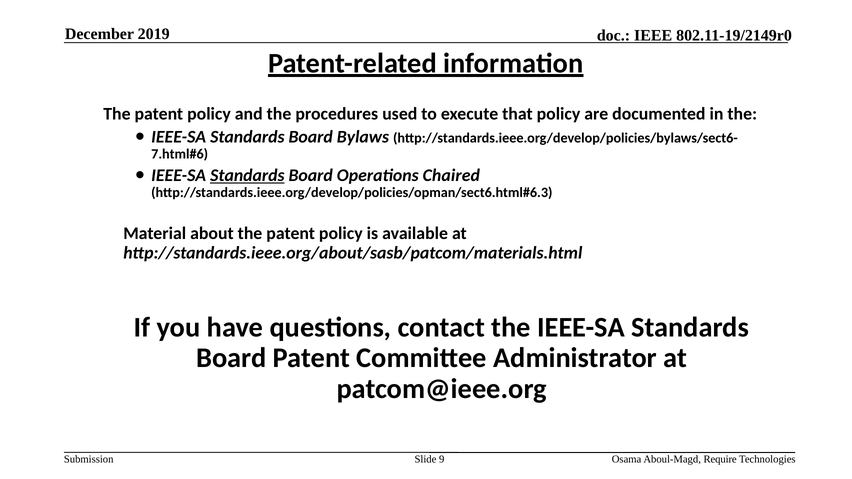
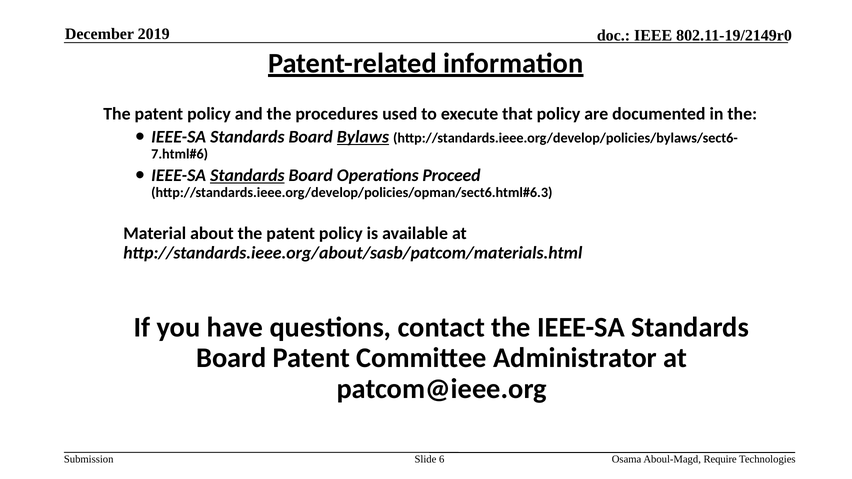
Bylaws underline: none -> present
Chaired: Chaired -> Proceed
9: 9 -> 6
